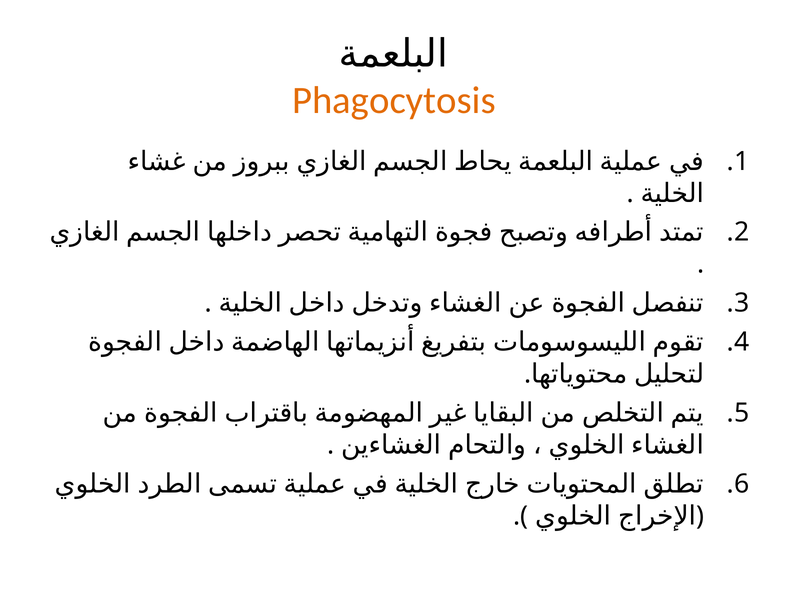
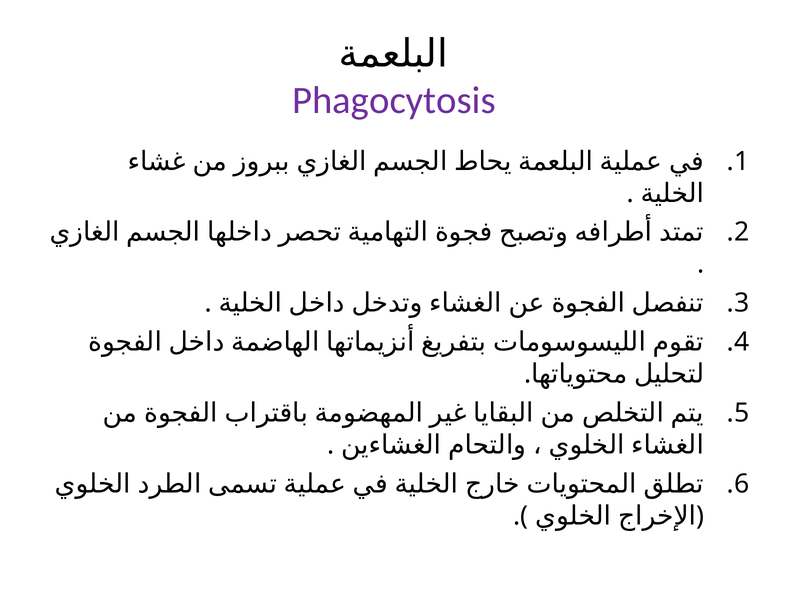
Phagocytosis colour: orange -> purple
